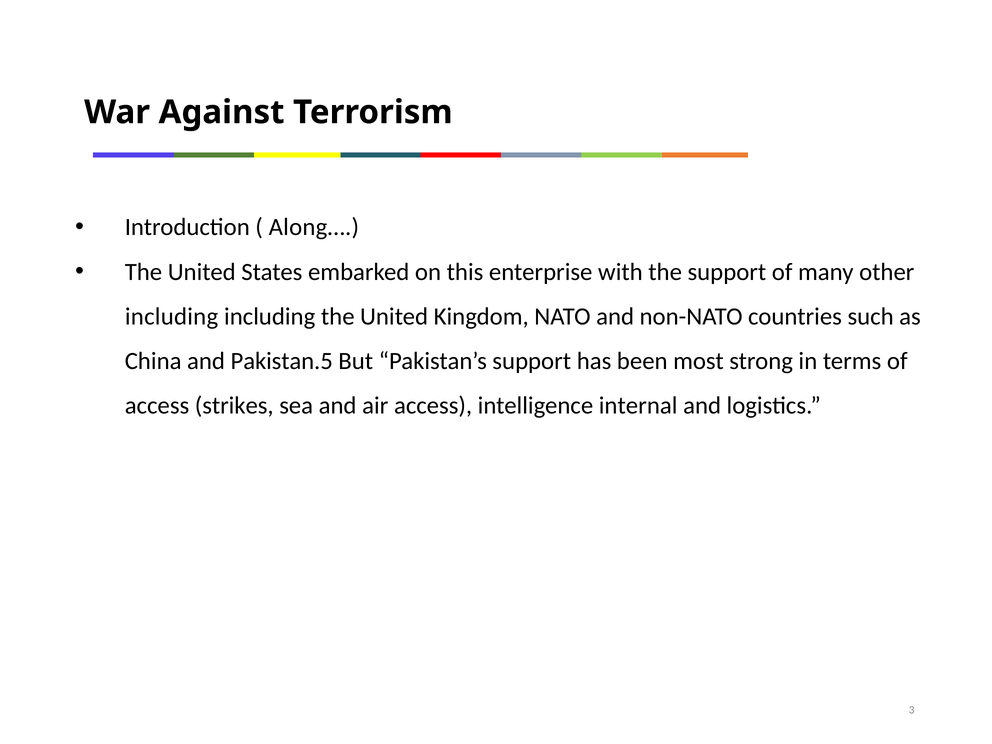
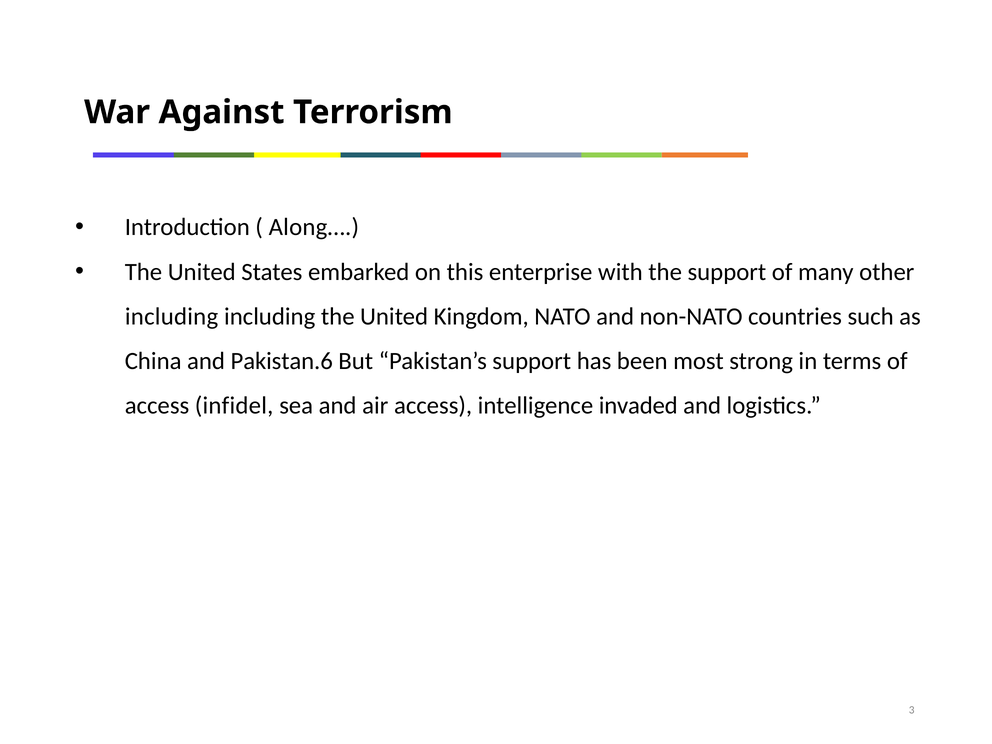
Pakistan.5: Pakistan.5 -> Pakistan.6
strikes: strikes -> infidel
internal: internal -> invaded
